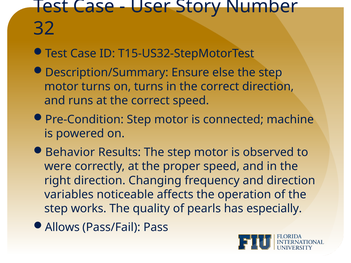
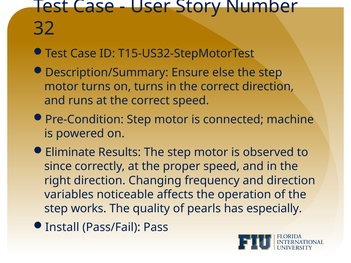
Behavior: Behavior -> Eliminate
were: were -> since
Allows: Allows -> Install
